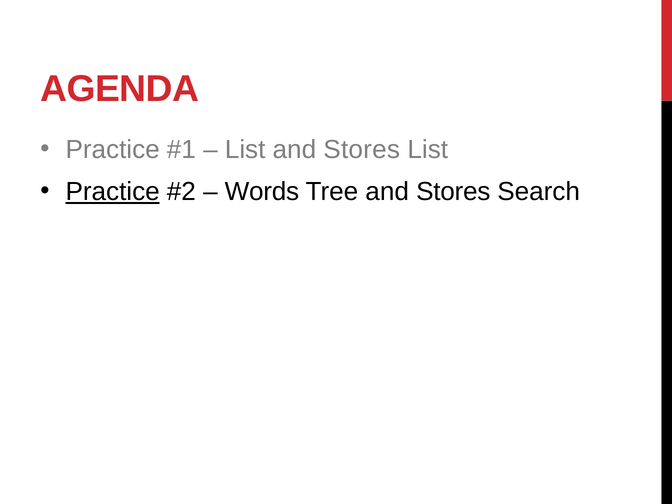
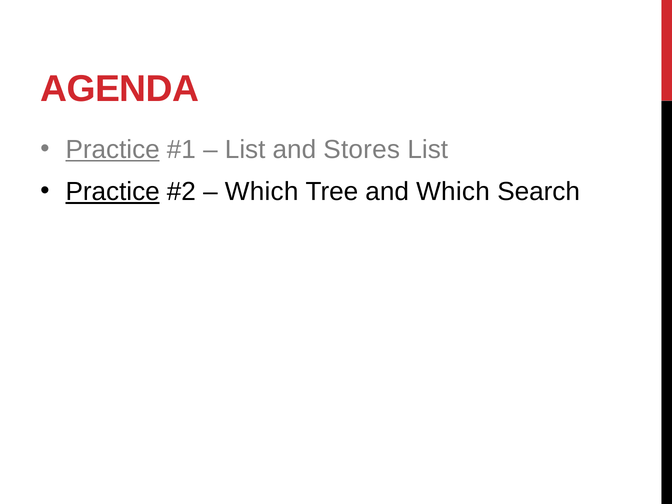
Practice at (113, 150) underline: none -> present
Words at (262, 192): Words -> Which
Tree and Stores: Stores -> Which
